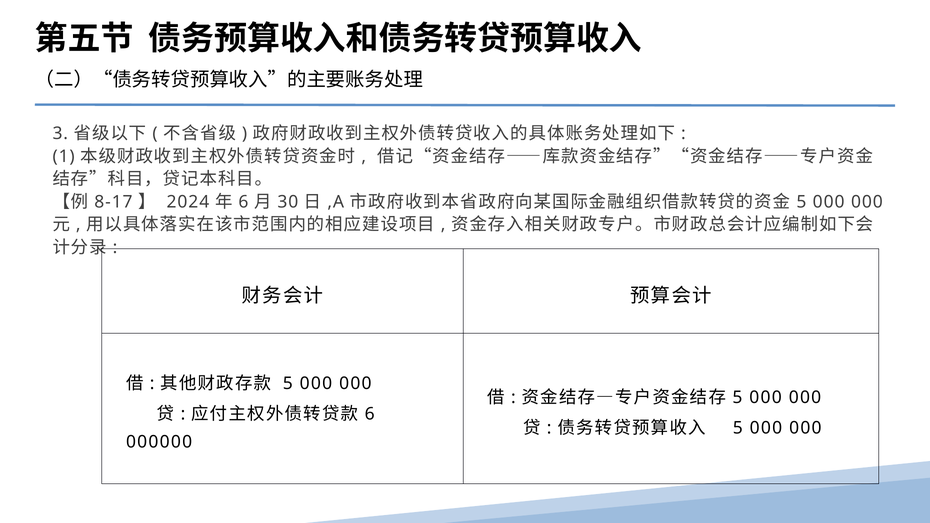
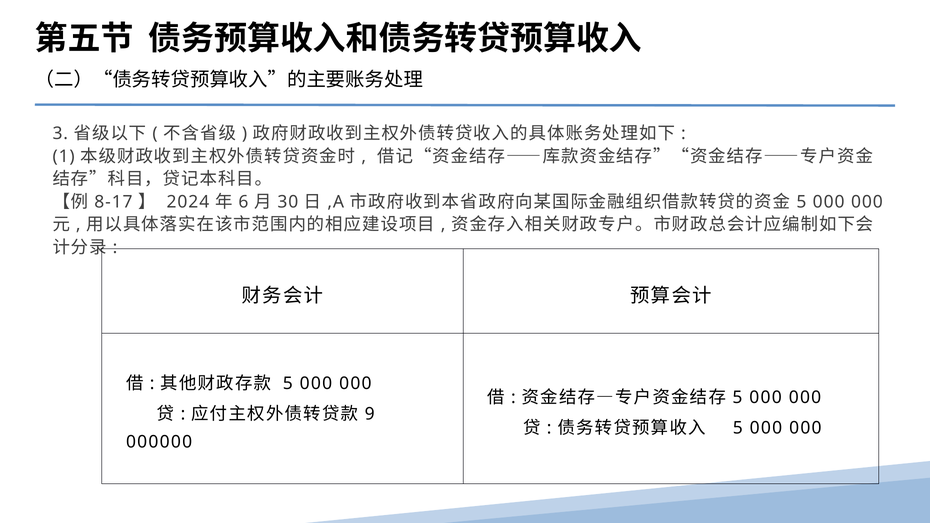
6 at (370, 414): 6 -> 9
